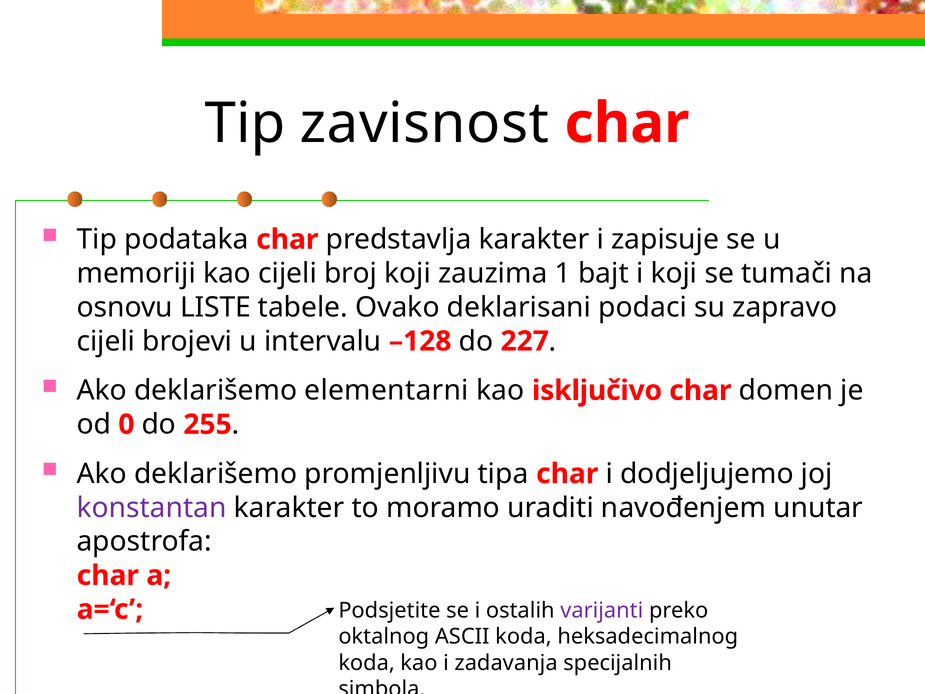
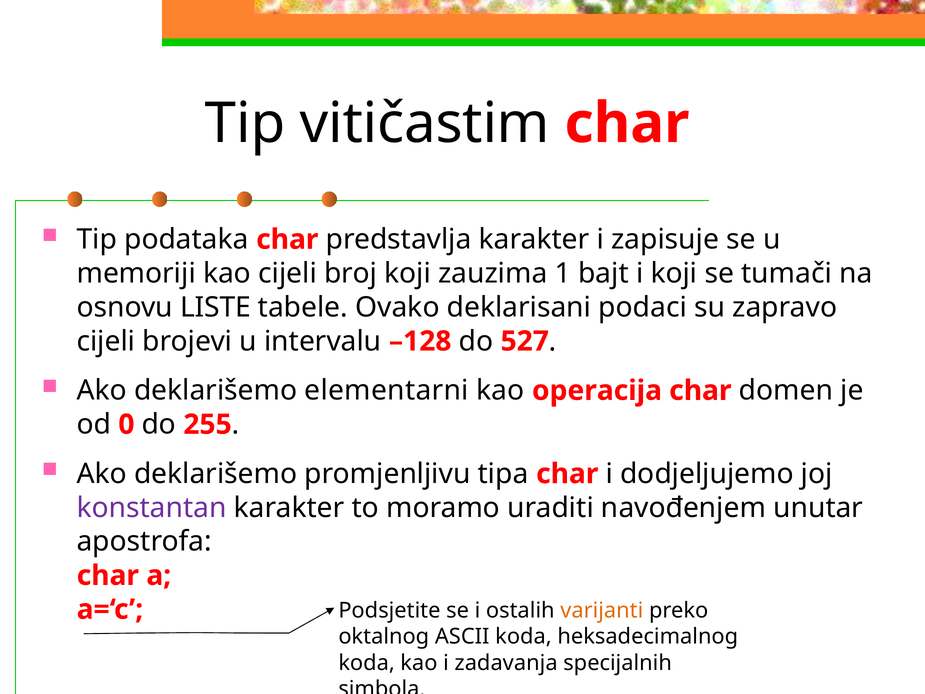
zavisnost: zavisnost -> vitičastim
227: 227 -> 527
isključivo: isključivo -> operacija
varijanti colour: purple -> orange
